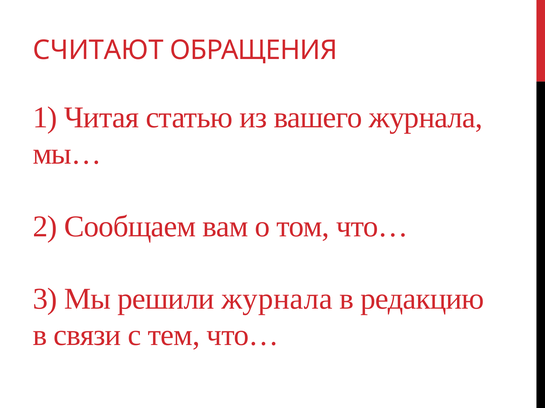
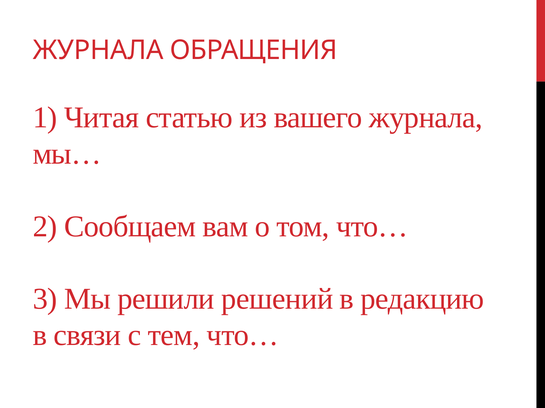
СЧИТАЮТ at (98, 50): СЧИТАЮТ -> ЖУРНАЛА
решили журнала: журнала -> решений
